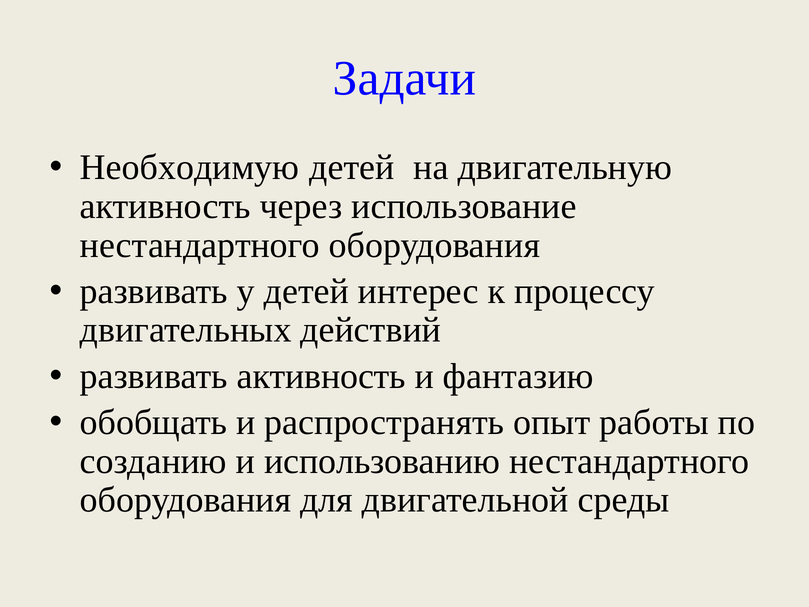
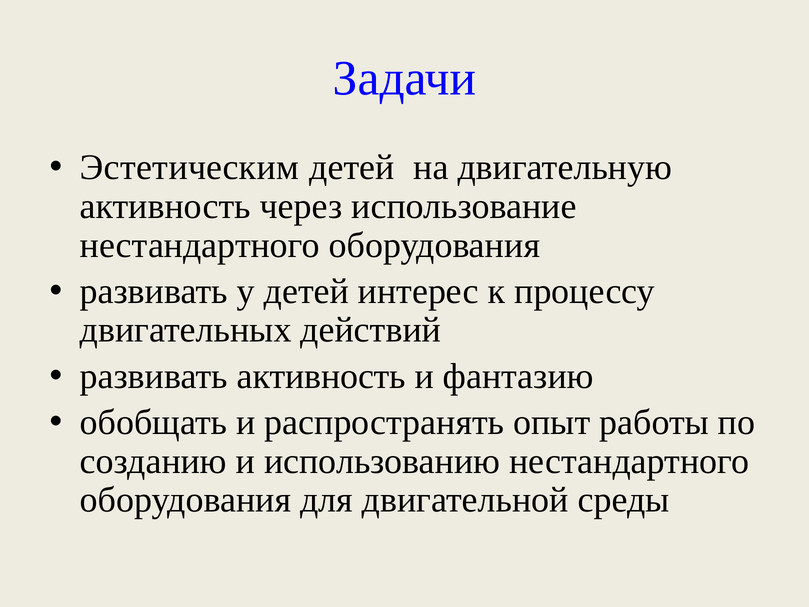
Необходимую: Необходимую -> Эстетическим
